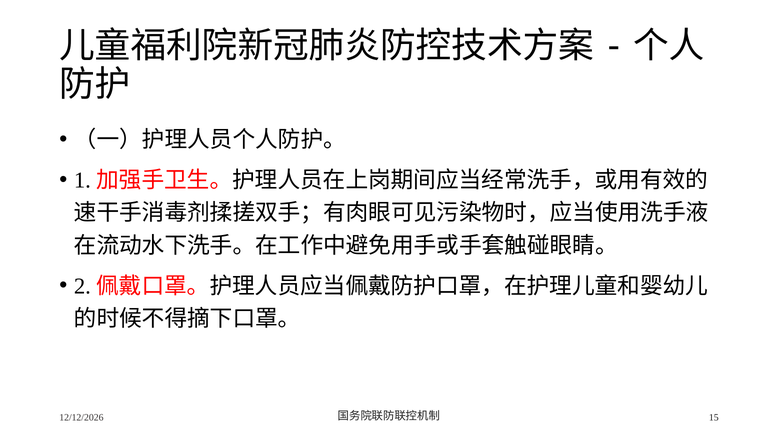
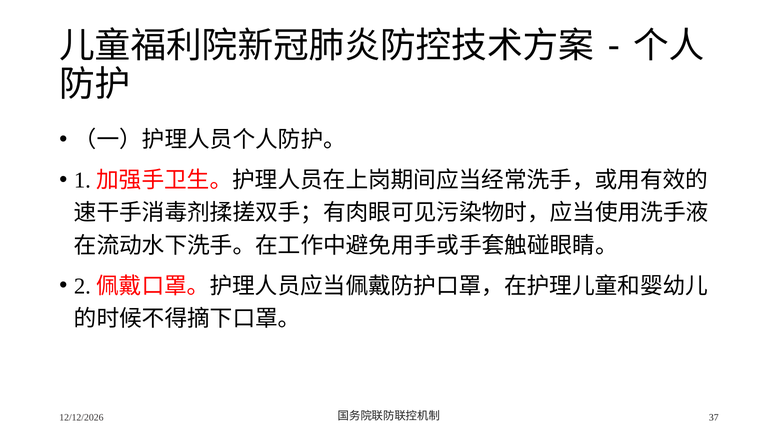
15: 15 -> 37
